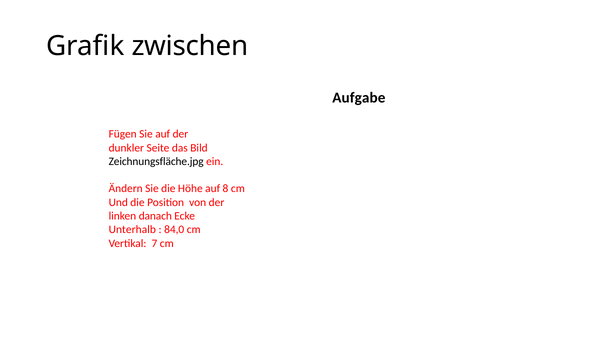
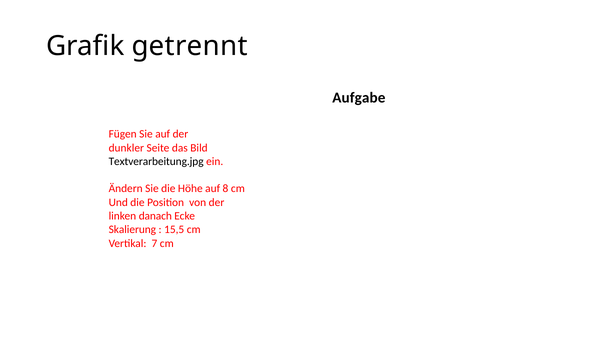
zwischen: zwischen -> getrennt
Zeichnungsfläche.jpg: Zeichnungsfläche.jpg -> Textverarbeitung.jpg
Unterhalb: Unterhalb -> Skalierung
84,0: 84,0 -> 15,5
